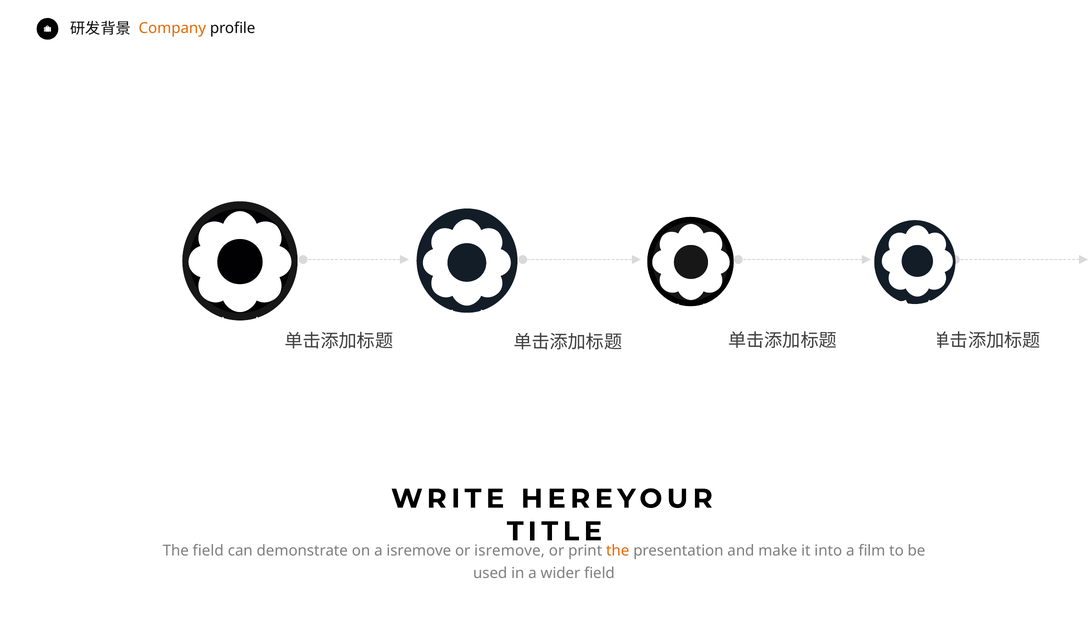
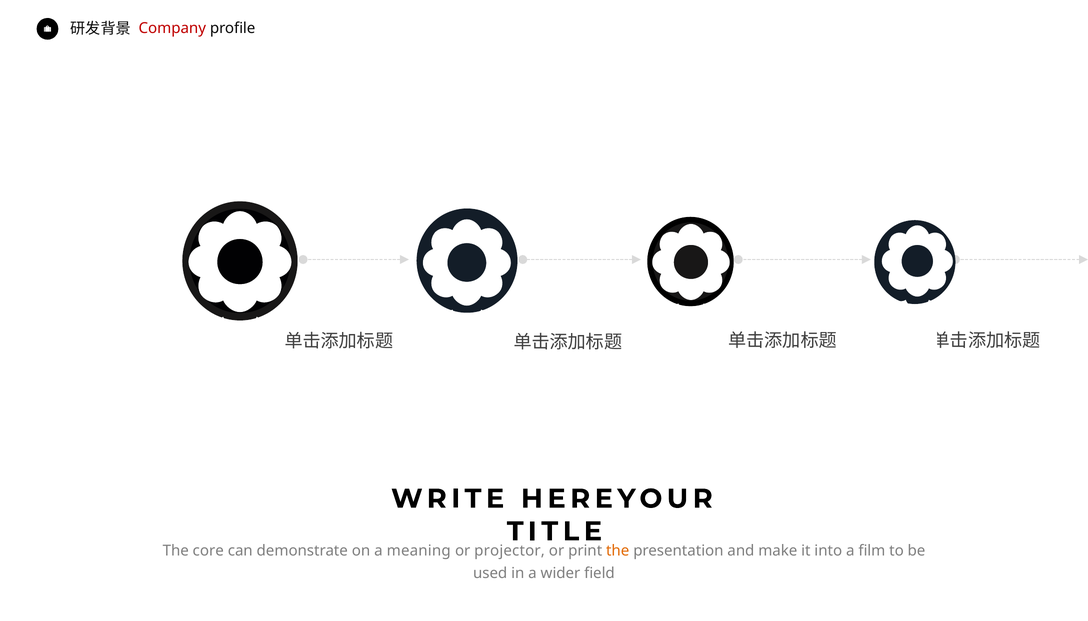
Company colour: orange -> red
The field: field -> core
a isremove: isremove -> meaning
or isremove: isremove -> projector
